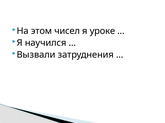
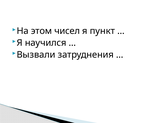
уроке: уроке -> пункт
